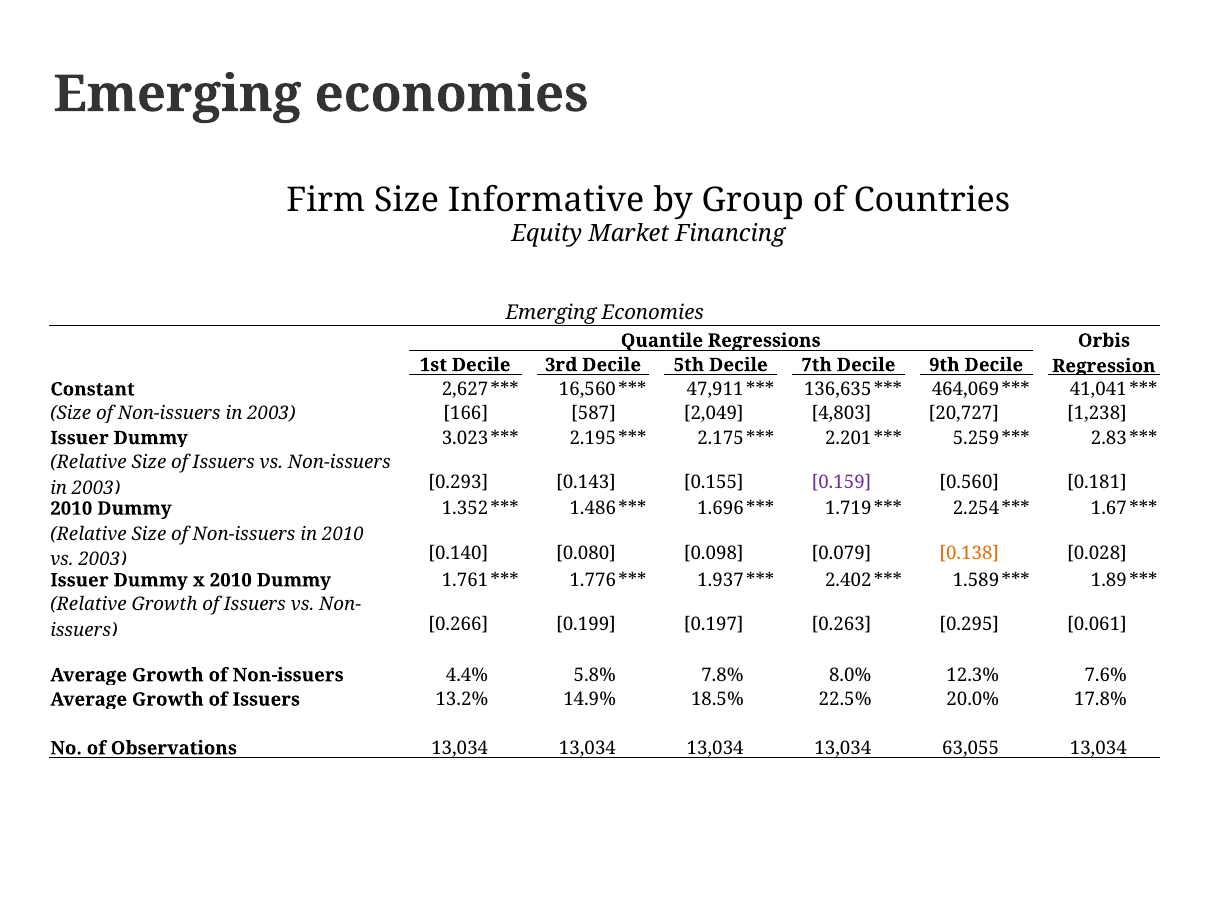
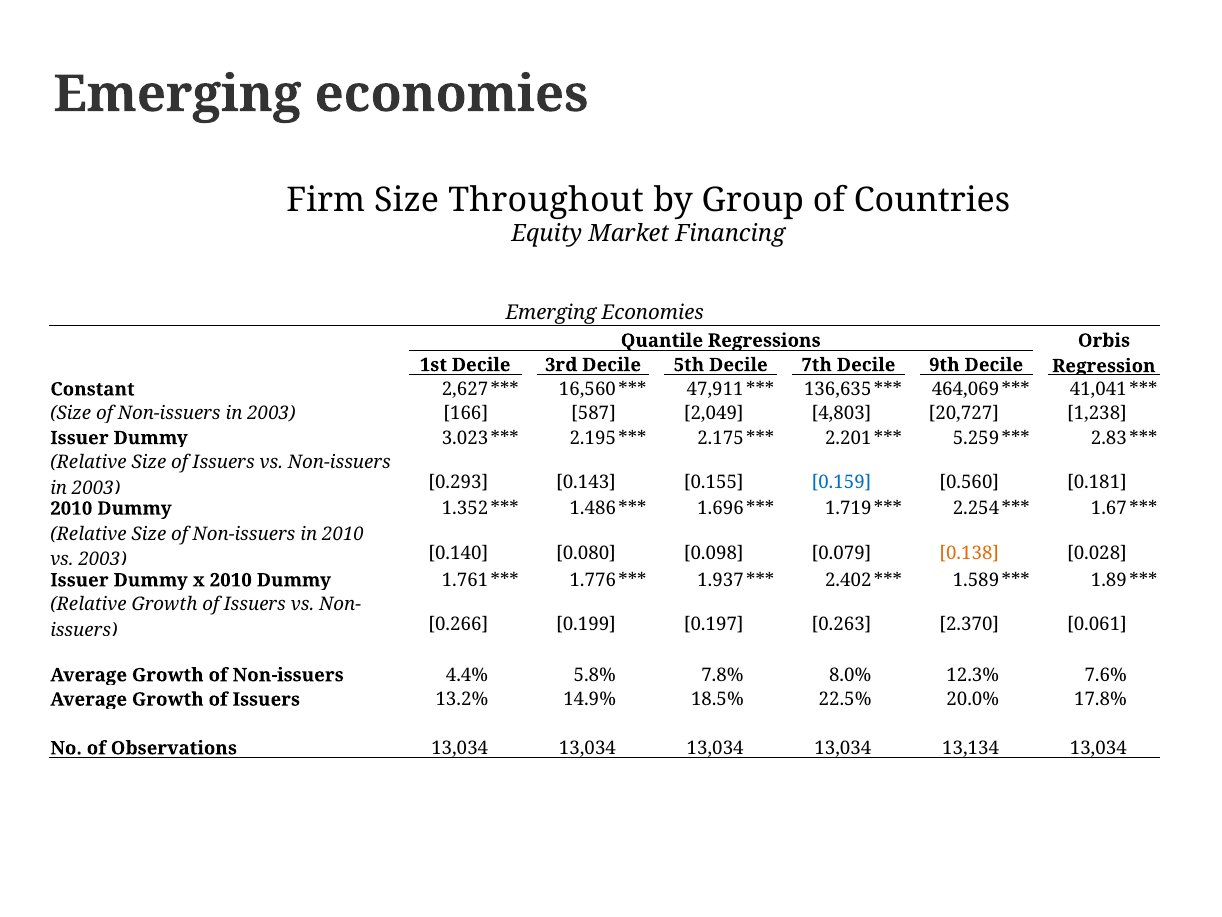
Informative: Informative -> Throughout
0.159 colour: purple -> blue
0.295: 0.295 -> 2.370
63,055: 63,055 -> 13,134
